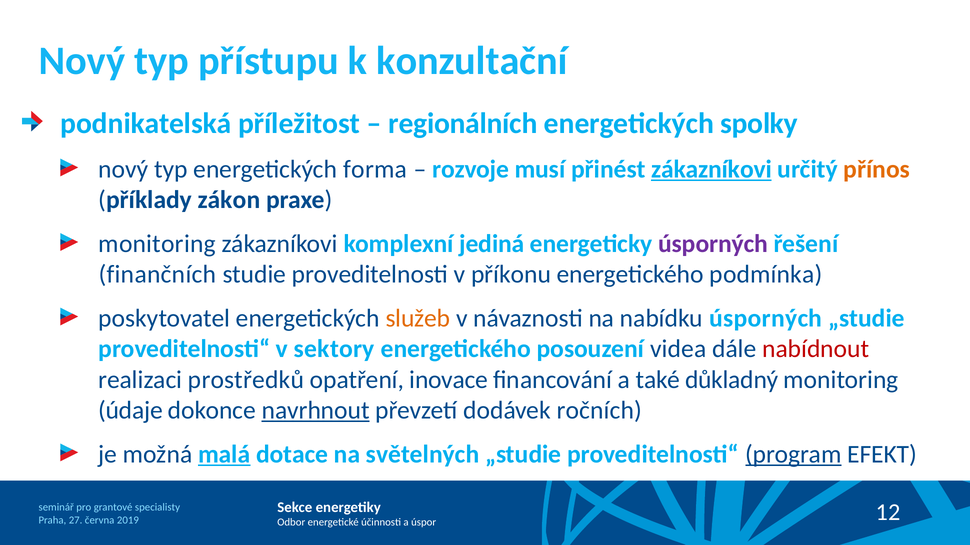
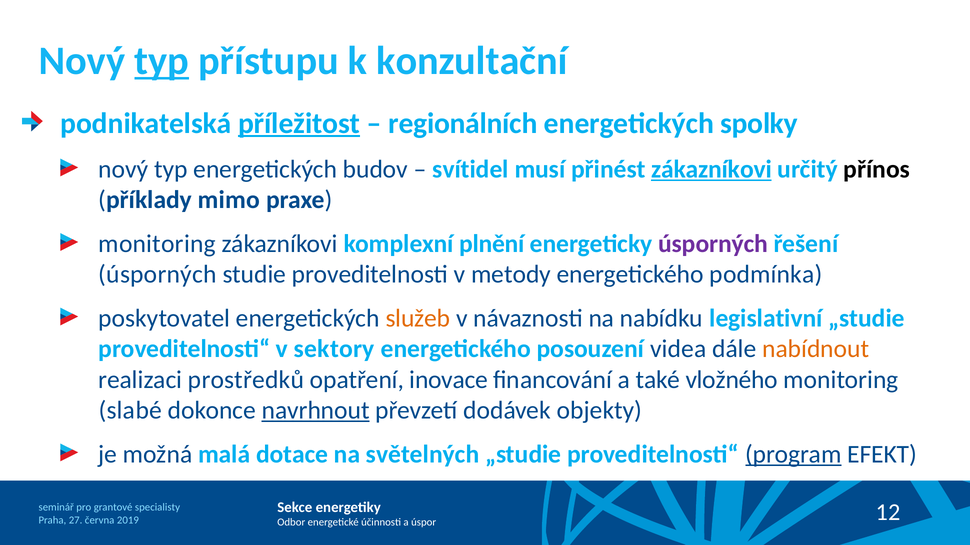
typ at (162, 61) underline: none -> present
příležitost underline: none -> present
forma: forma -> budov
rozvoje: rozvoje -> svítidel
přínos colour: orange -> black
zákon: zákon -> mimo
jediná: jediná -> plnění
finančních at (158, 275): finančních -> úsporných
příkonu: příkonu -> metody
nabídku úsporných: úsporných -> legislativní
nabídnout colour: red -> orange
důkladný: důkladný -> vložného
údaje: údaje -> slabé
ročních: ročních -> objekty
malá underline: present -> none
